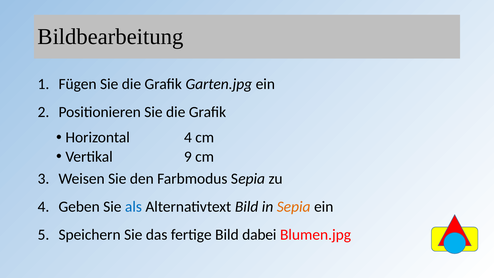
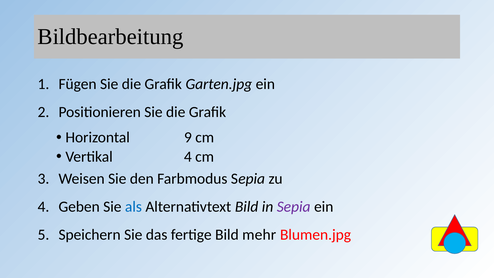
Horizontal 4: 4 -> 9
Vertikal 9: 9 -> 4
Sepia at (294, 207) colour: orange -> purple
dabei: dabei -> mehr
